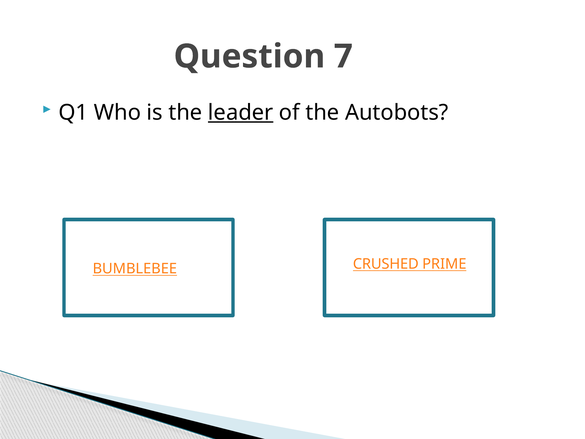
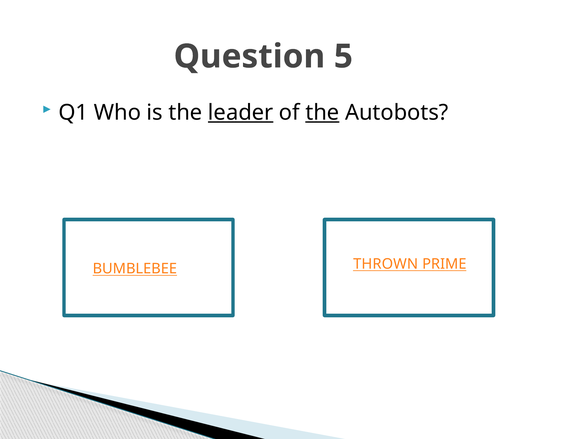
7: 7 -> 5
the at (322, 112) underline: none -> present
CRUSHED: CRUSHED -> THROWN
